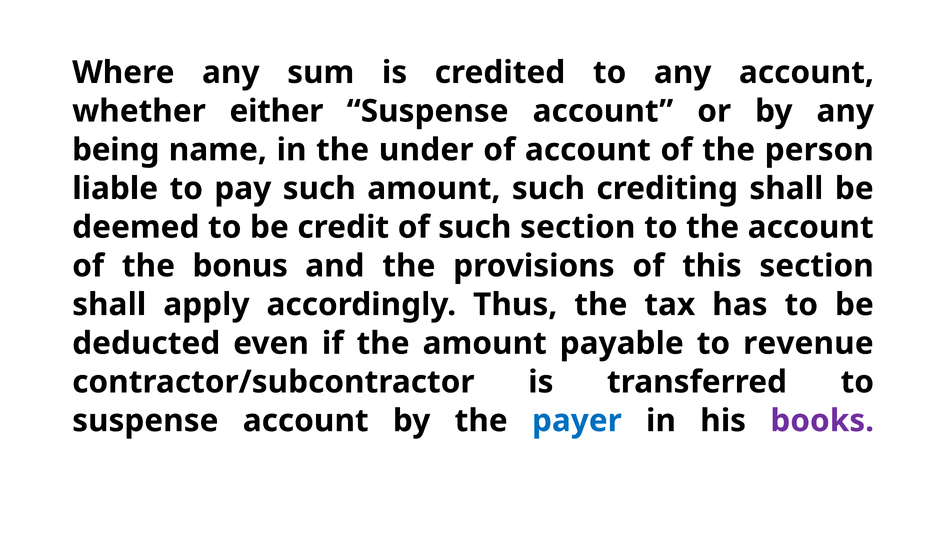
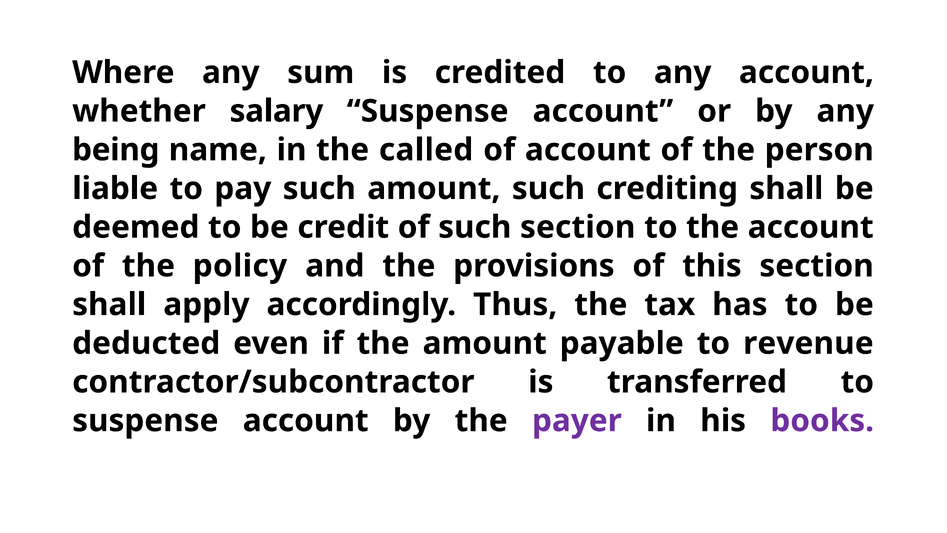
either: either -> salary
under: under -> called
bonus: bonus -> policy
payer colour: blue -> purple
